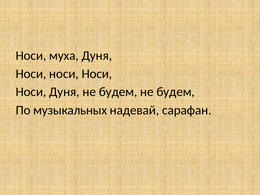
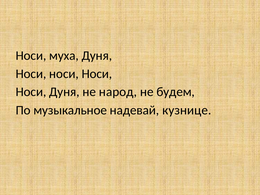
Дуня не будем: будем -> народ
музыкальных: музыкальных -> музыкальное
сарафан: сарафан -> кузнице
